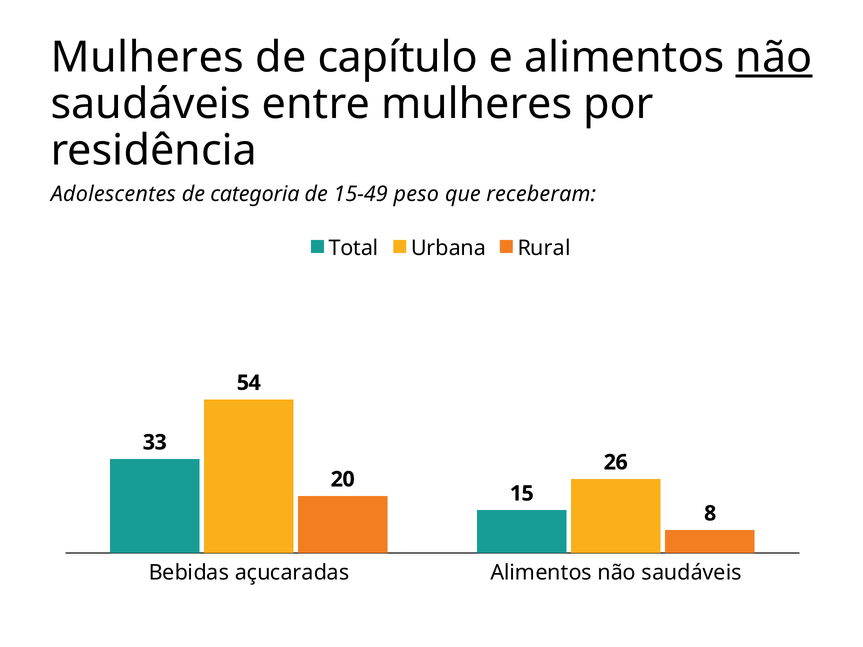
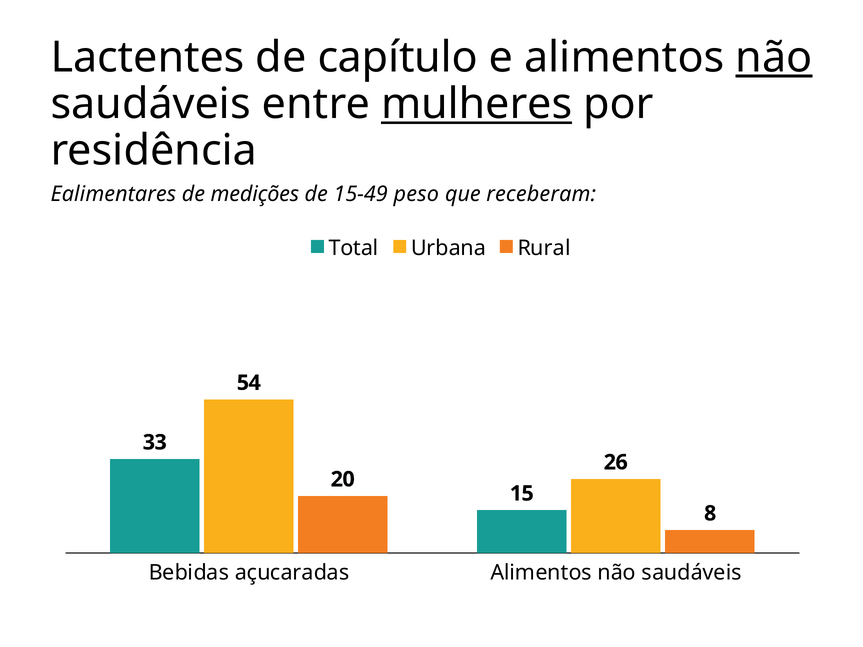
Mulheres at (147, 57): Mulheres -> Lactentes
mulheres at (477, 104) underline: none -> present
Adolescentes: Adolescentes -> Ealimentares
categoria: categoria -> medições
